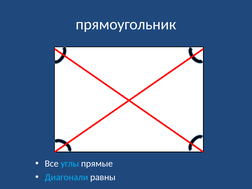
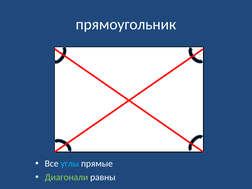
Диагонали colour: light blue -> light green
